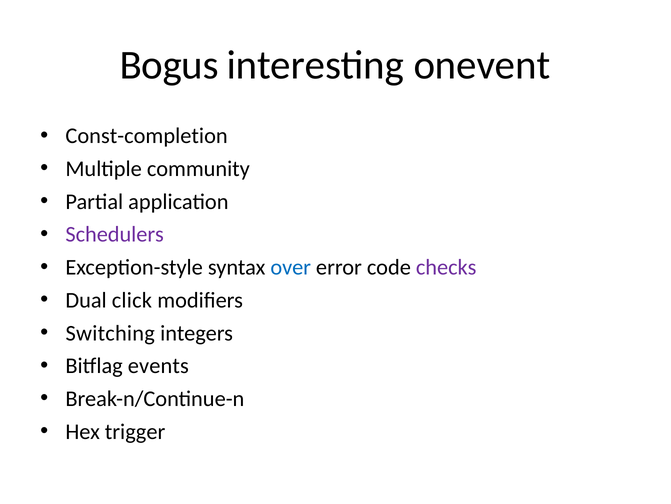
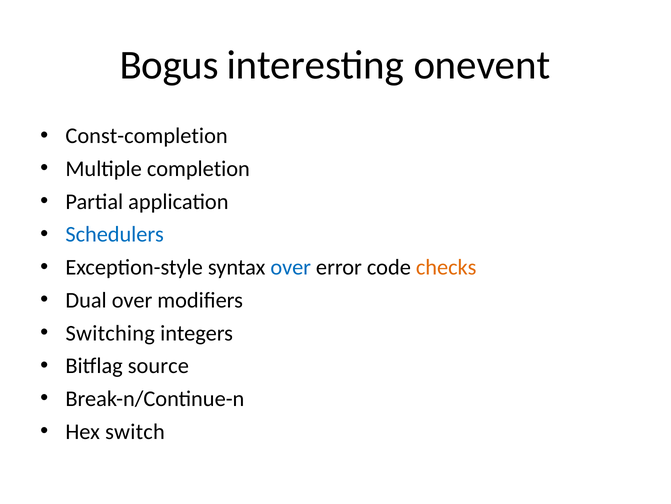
community: community -> completion
Schedulers colour: purple -> blue
checks colour: purple -> orange
Dual click: click -> over
events: events -> source
trigger: trigger -> switch
